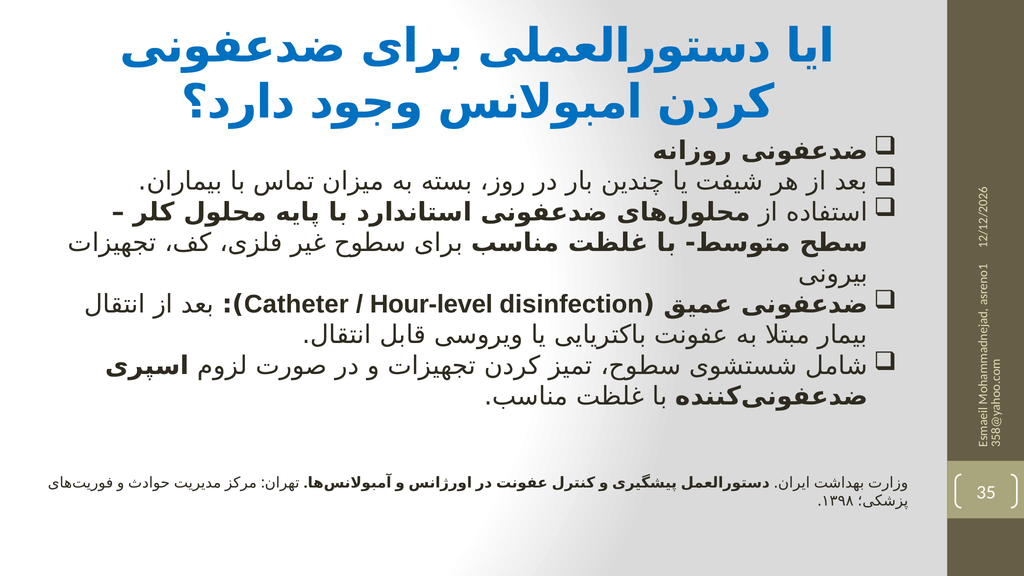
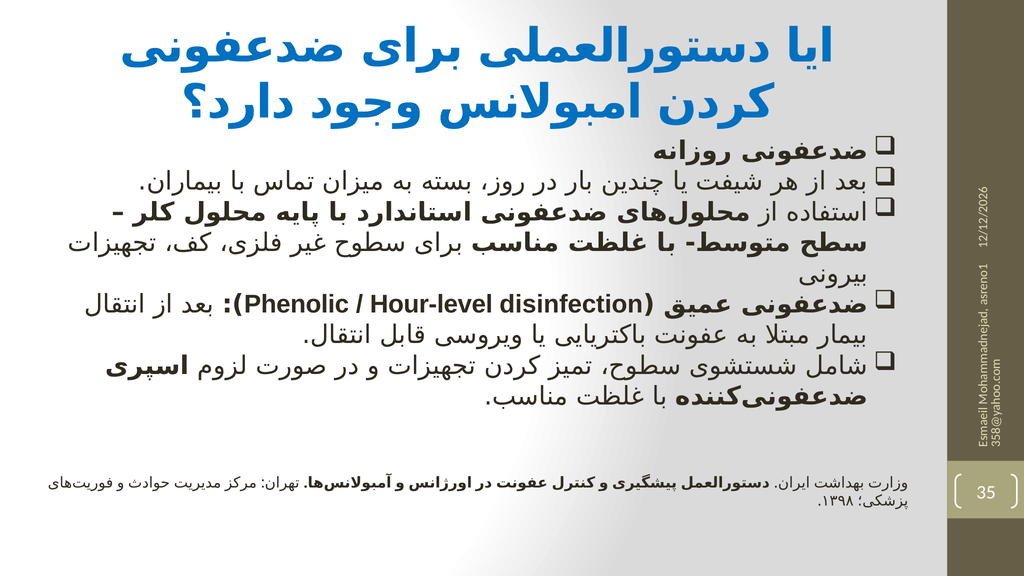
Catheter: Catheter -> Phenolic
